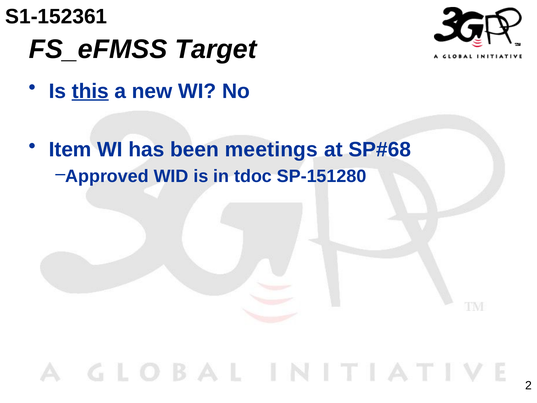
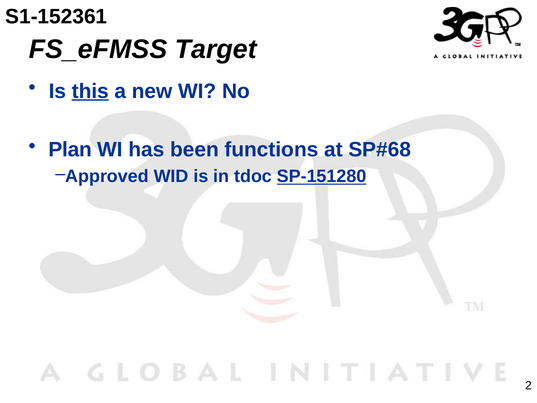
Item: Item -> Plan
meetings: meetings -> functions
SP-151280 underline: none -> present
